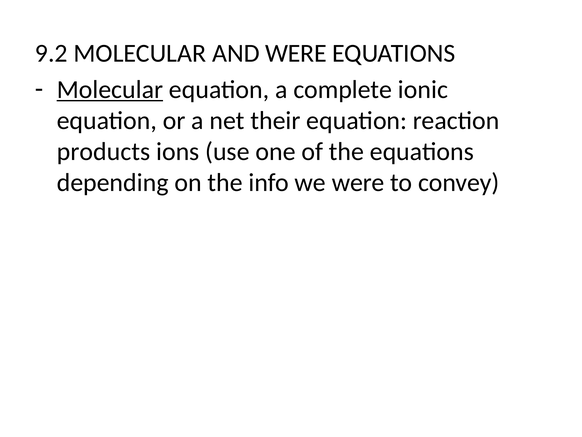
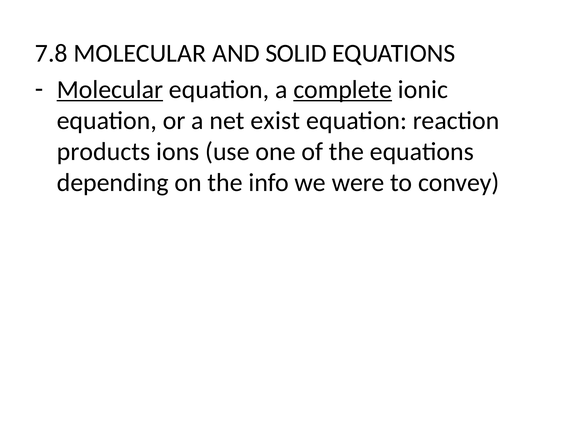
9.2: 9.2 -> 7.8
AND WERE: WERE -> SOLID
complete underline: none -> present
their: their -> exist
